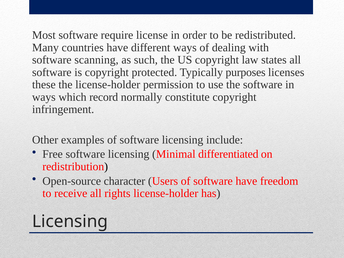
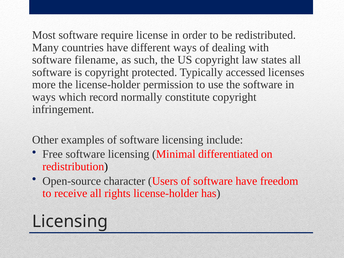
scanning: scanning -> filename
purposes: purposes -> accessed
these: these -> more
